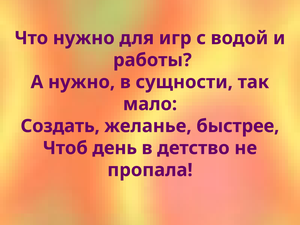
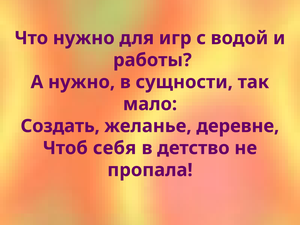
быстрее: быстрее -> деревне
день: день -> себя
